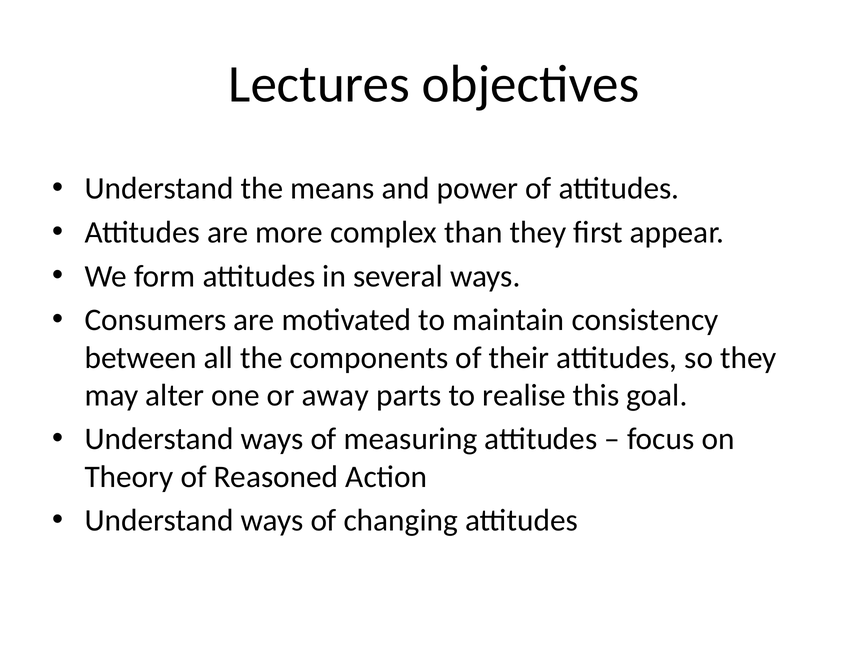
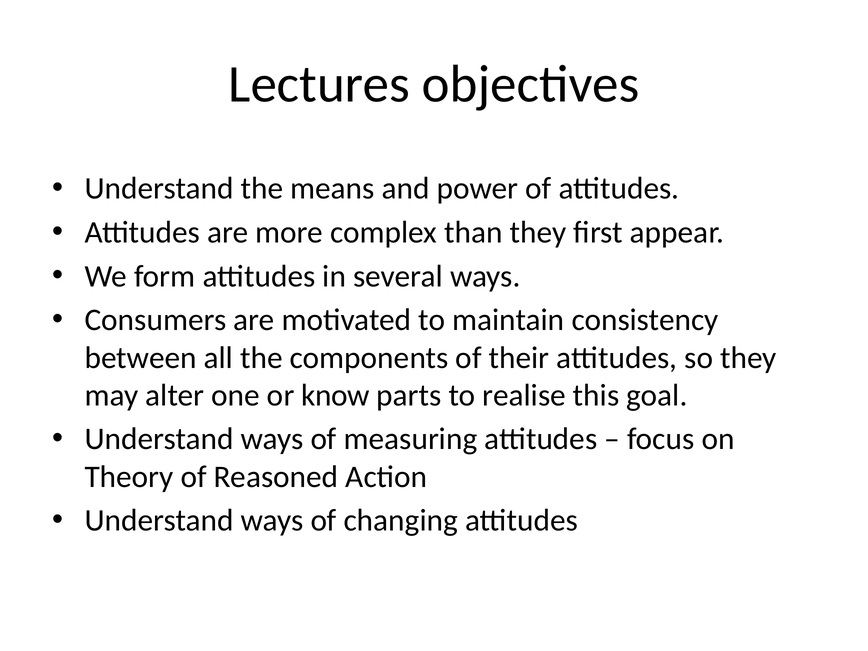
away: away -> know
